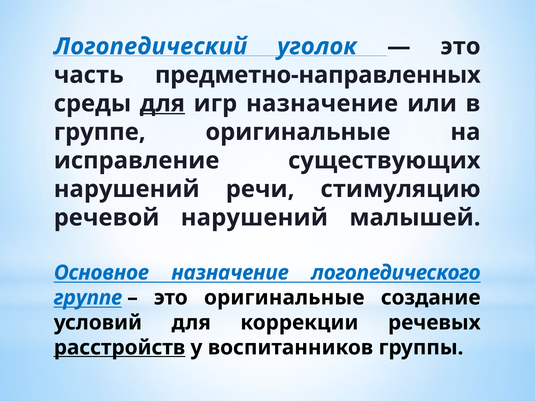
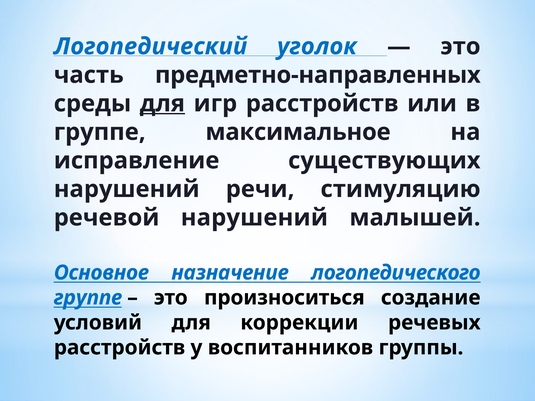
игр назначение: назначение -> расстройств
группе оригинальные: оригинальные -> максимальное
это оригинальные: оригинальные -> произноситься
расстройств at (120, 348) underline: present -> none
